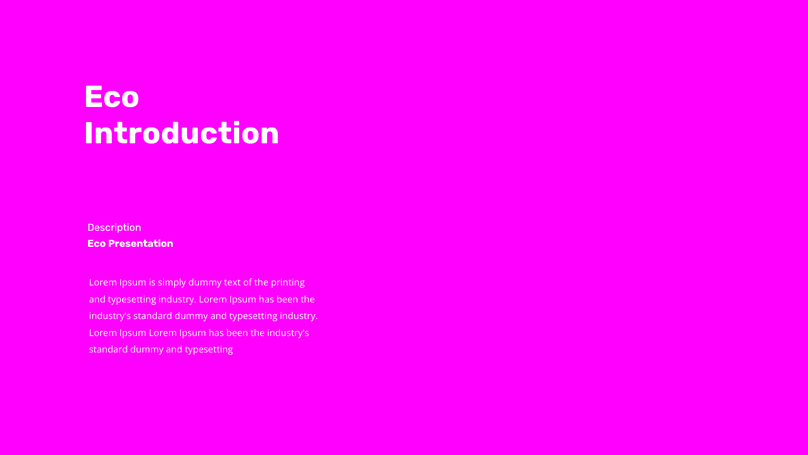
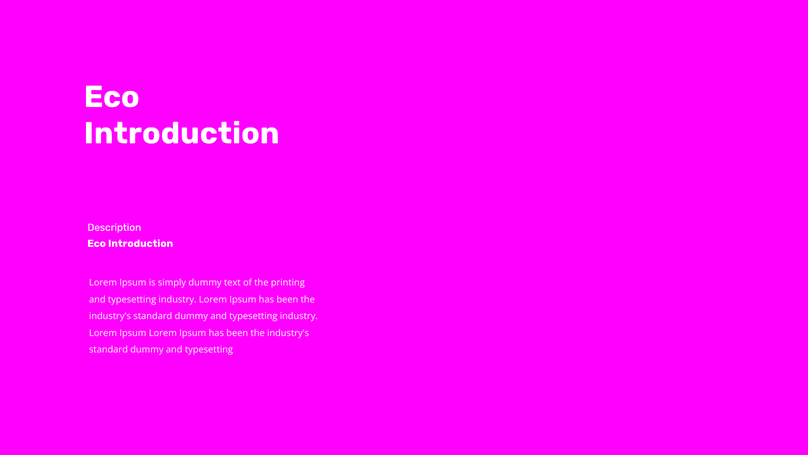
Presentation at (141, 243): Presentation -> Introduction
